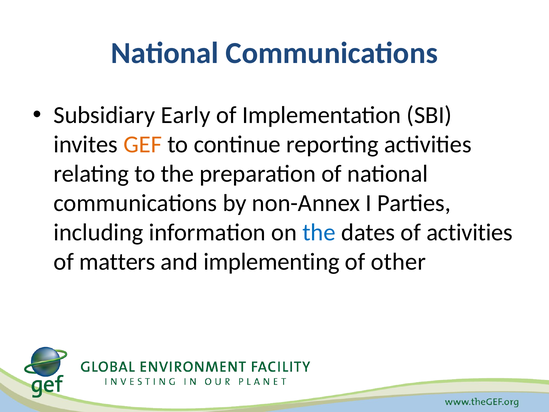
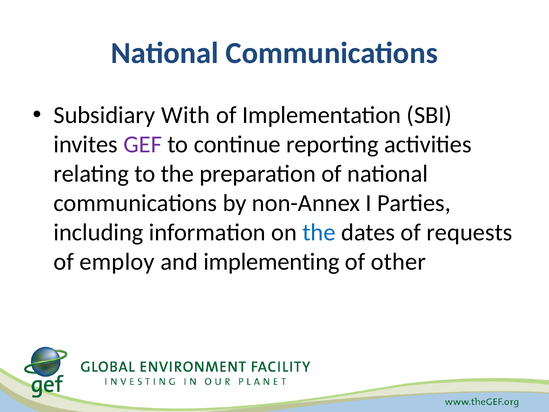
Early: Early -> With
GEF colour: orange -> purple
of activities: activities -> requests
matters: matters -> employ
